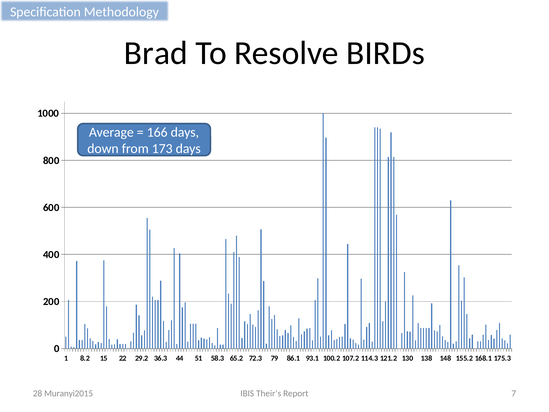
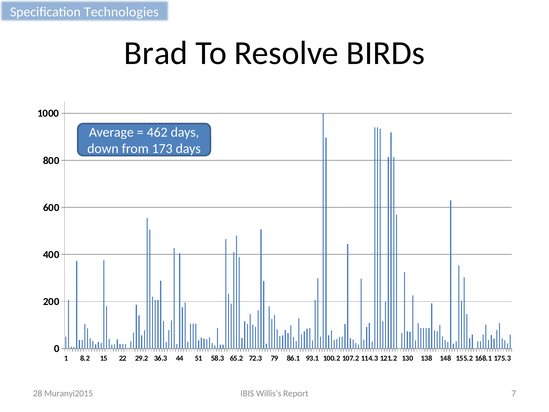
Methodology: Methodology -> Technologies
166: 166 -> 462
Their’s: Their’s -> Willis’s
